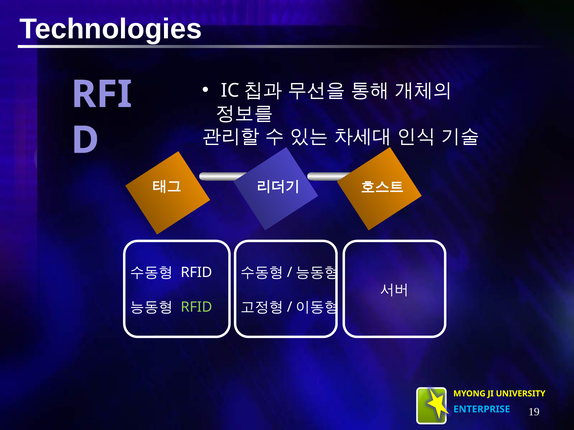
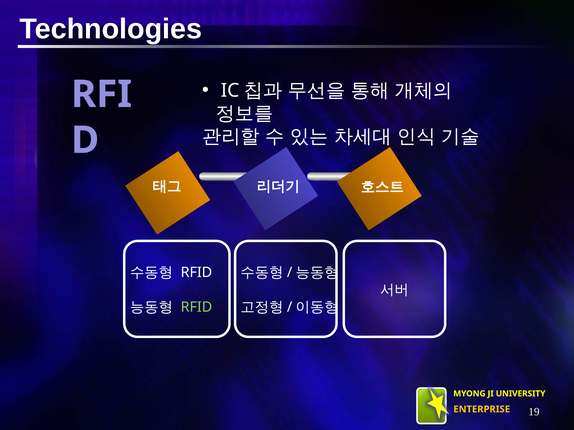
ENTERPRISE colour: light blue -> yellow
